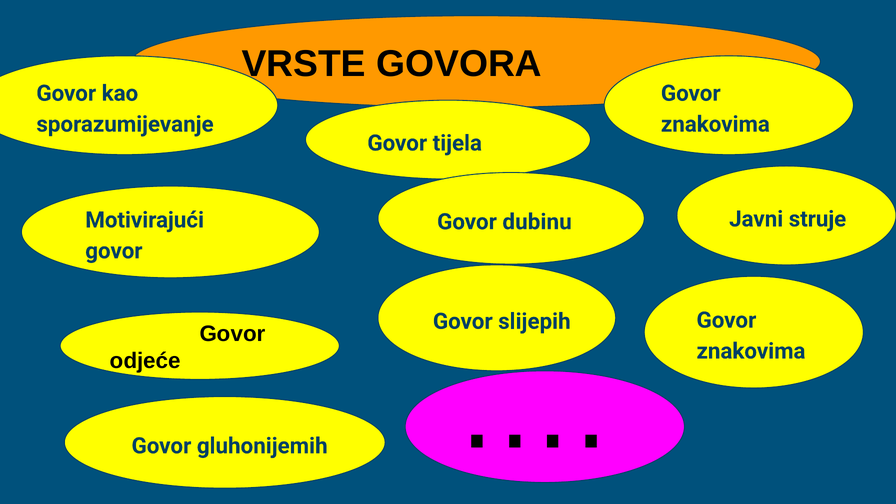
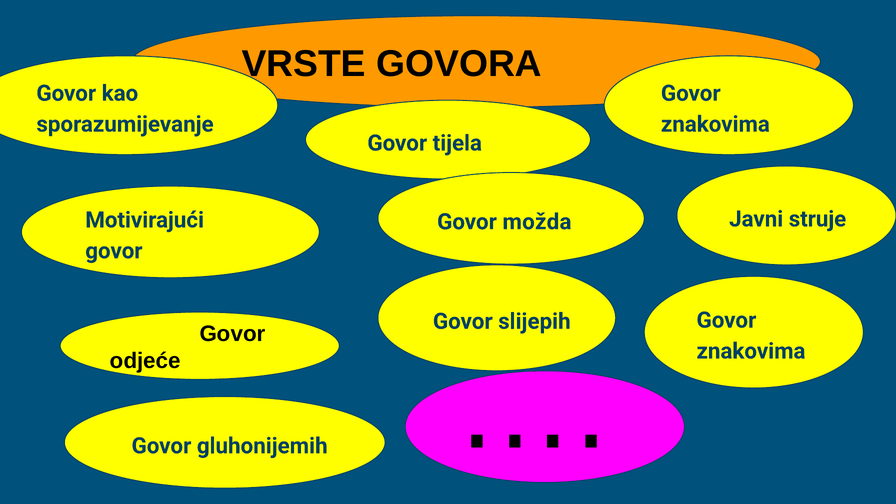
dubinu: dubinu -> možda
